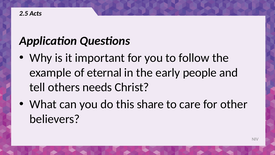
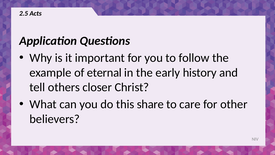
people: people -> history
needs: needs -> closer
